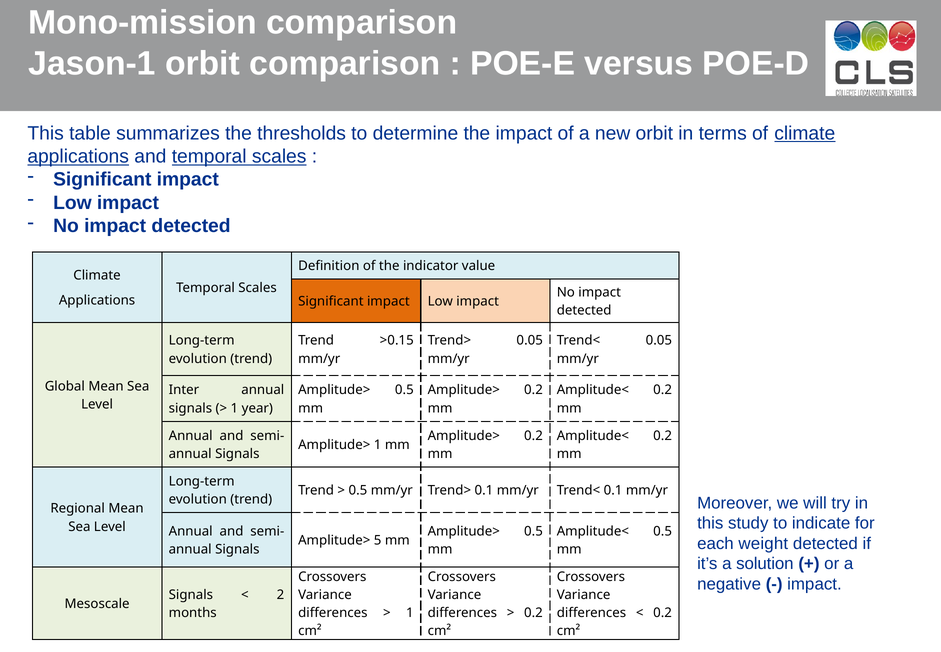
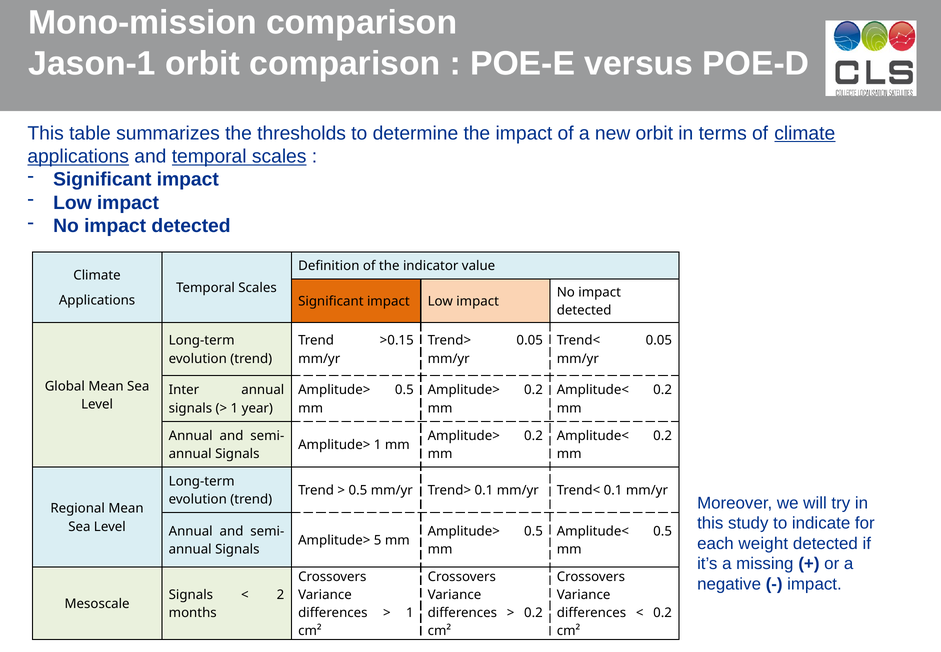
solution: solution -> missing
